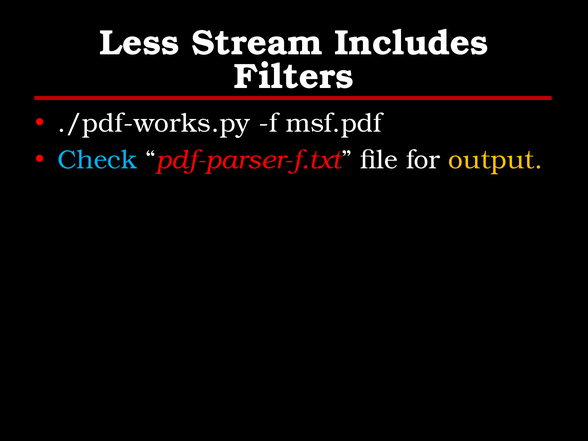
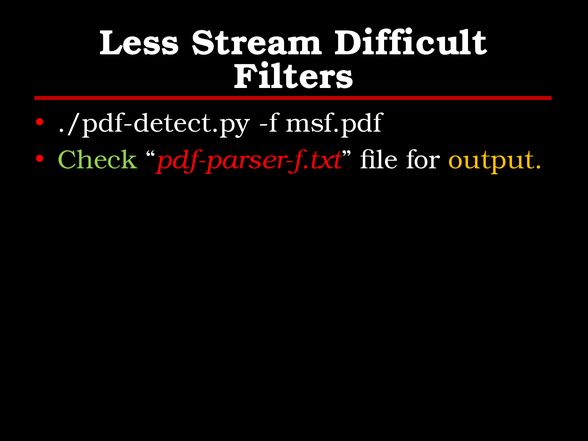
Includes: Includes -> Difficult
./pdf-works.py: ./pdf-works.py -> ./pdf-detect.py
Check colour: light blue -> light green
